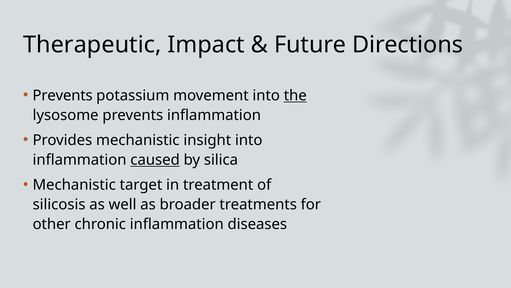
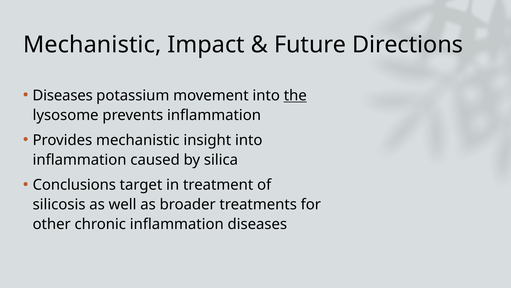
Therapeutic at (92, 45): Therapeutic -> Mechanistic
Prevents at (63, 95): Prevents -> Diseases
caused underline: present -> none
Mechanistic at (74, 185): Mechanistic -> Conclusions
